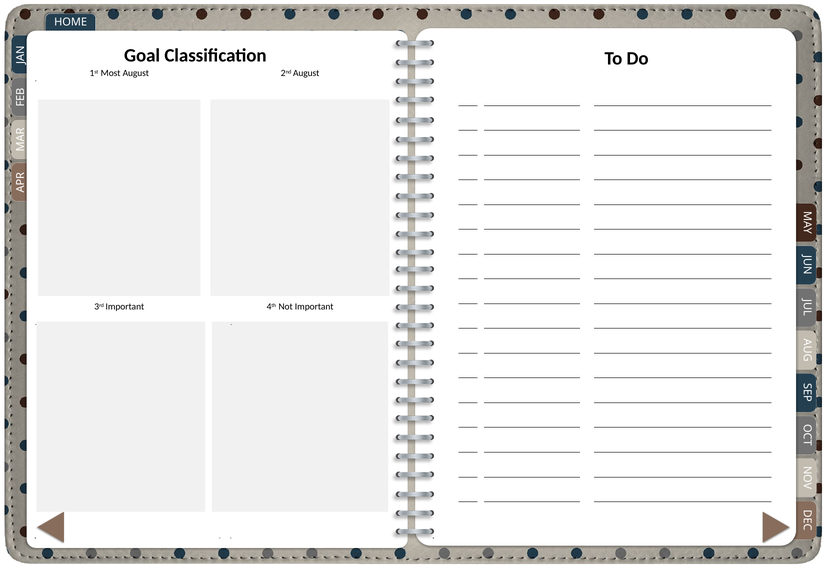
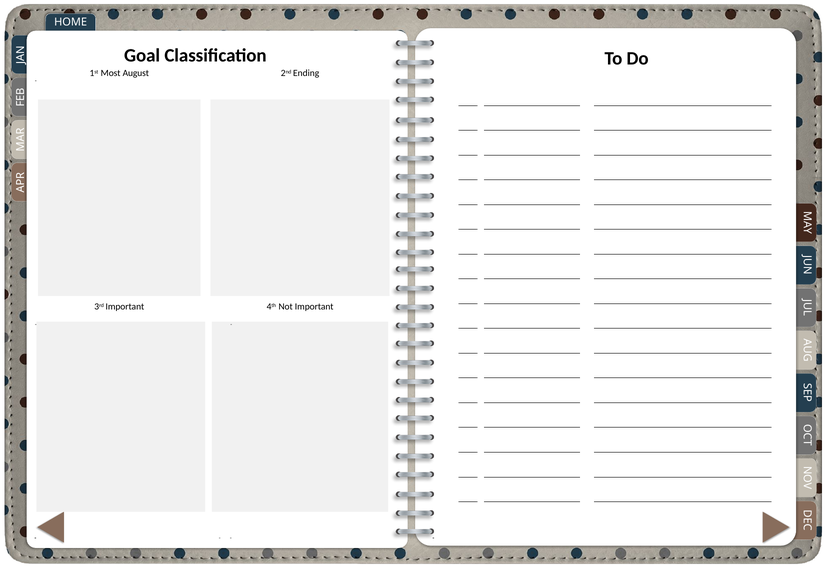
2nd August: August -> Ending
